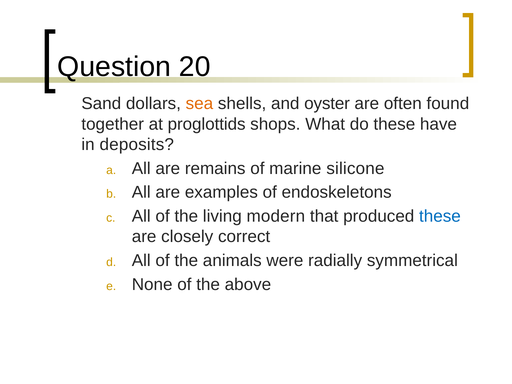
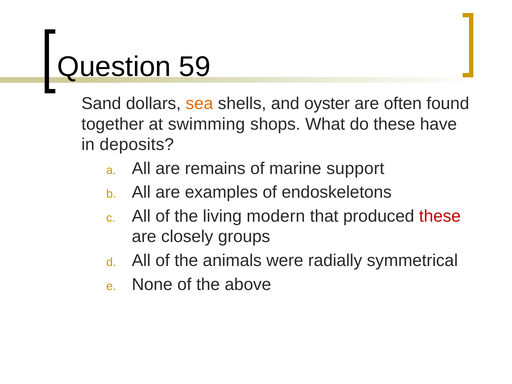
20: 20 -> 59
proglottids: proglottids -> swimming
silicone: silicone -> support
these at (440, 216) colour: blue -> red
correct: correct -> groups
